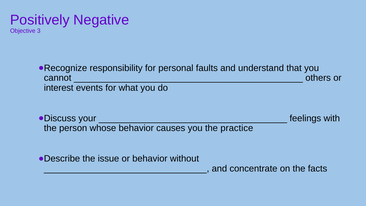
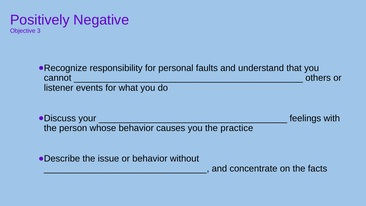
interest: interest -> listener
